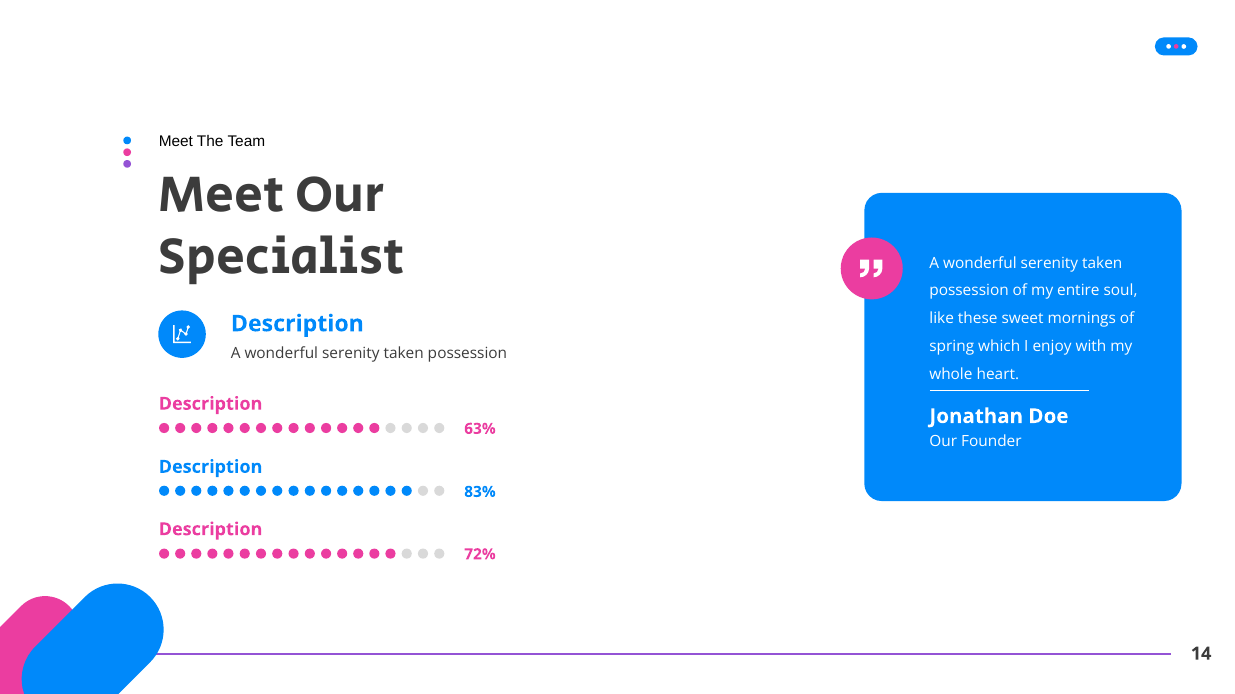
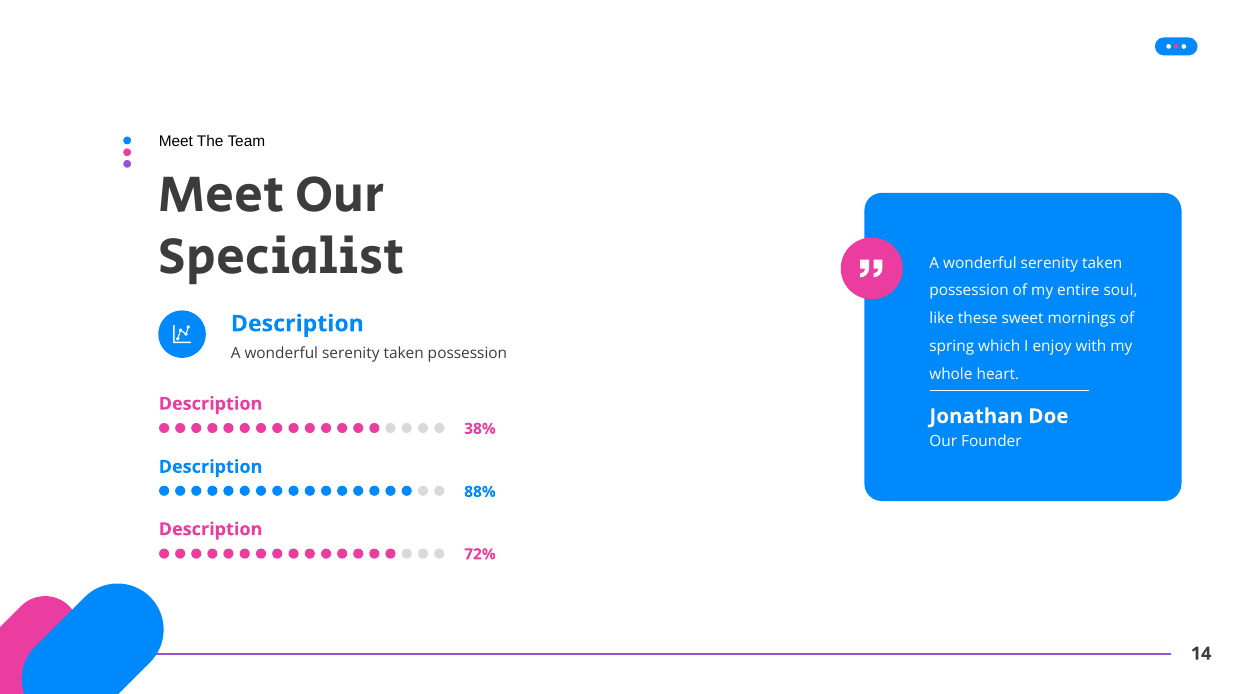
63%: 63% -> 38%
83%: 83% -> 88%
